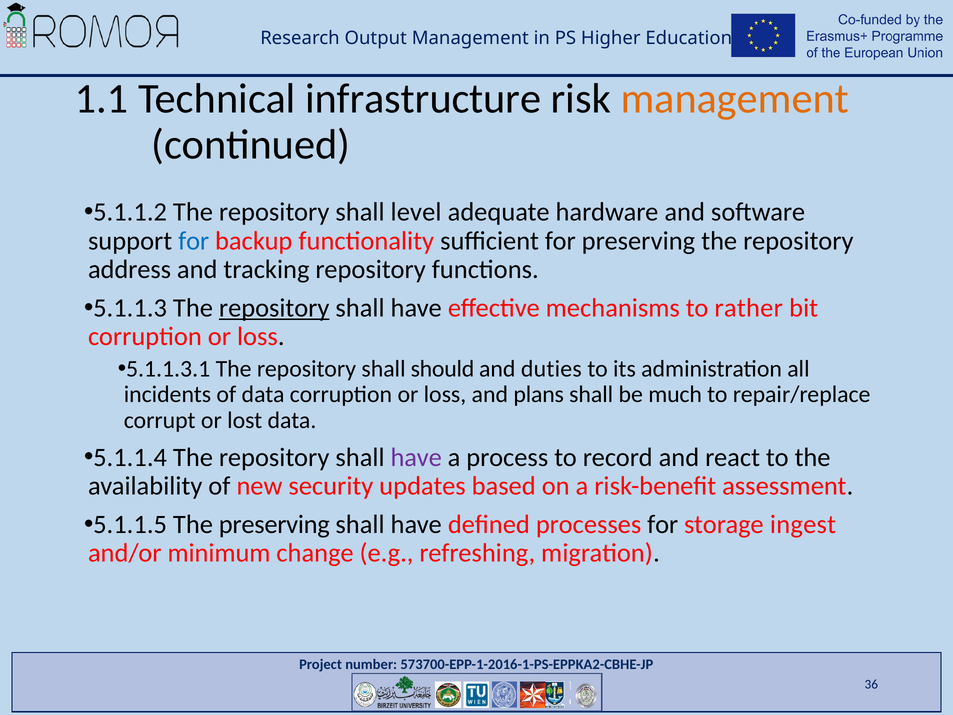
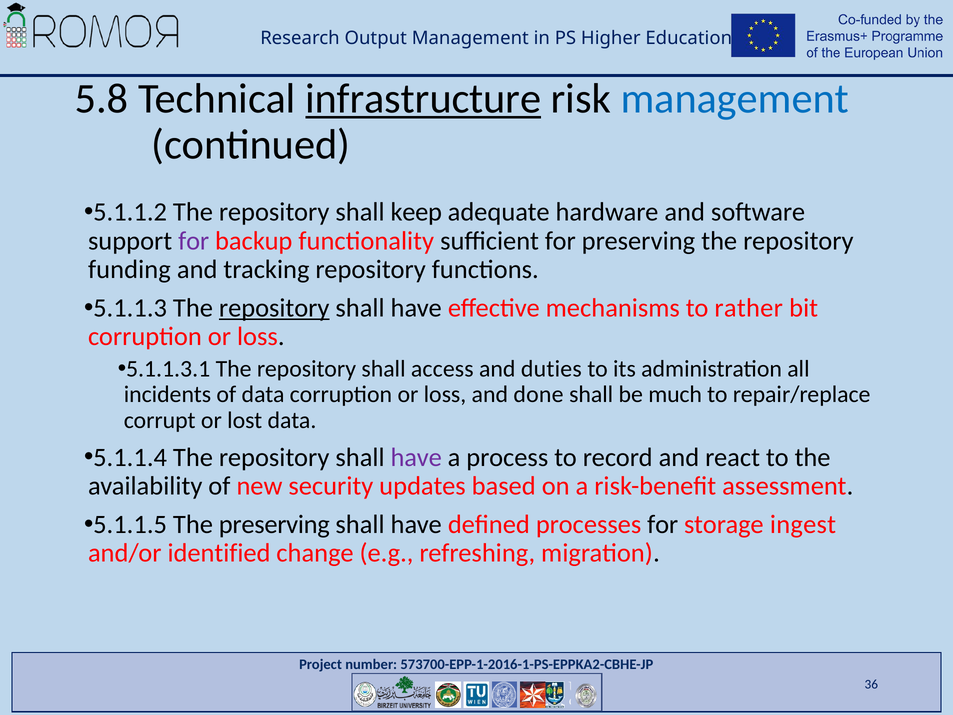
1.1: 1.1 -> 5.8
infrastructure underline: none -> present
management at (735, 99) colour: orange -> blue
level: level -> keep
for at (194, 241) colour: blue -> purple
address: address -> funding
should: should -> access
plans: plans -> done
minimum: minimum -> identified
